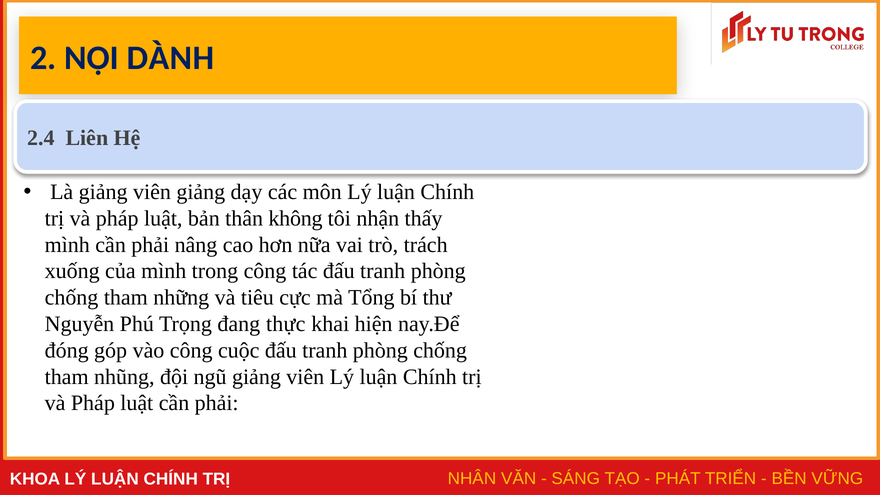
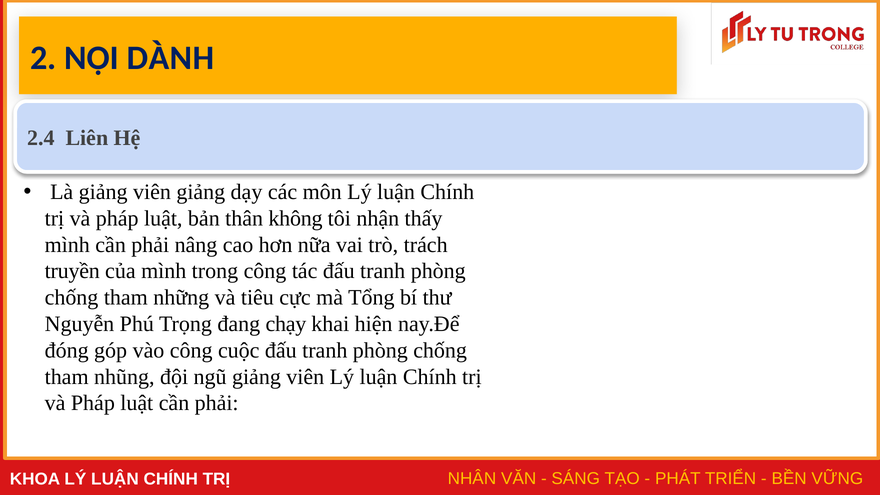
xuống: xuống -> truyền
thực: thực -> chạy
